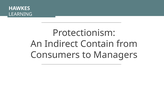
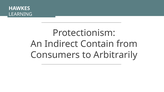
Managers: Managers -> Arbitrarily
